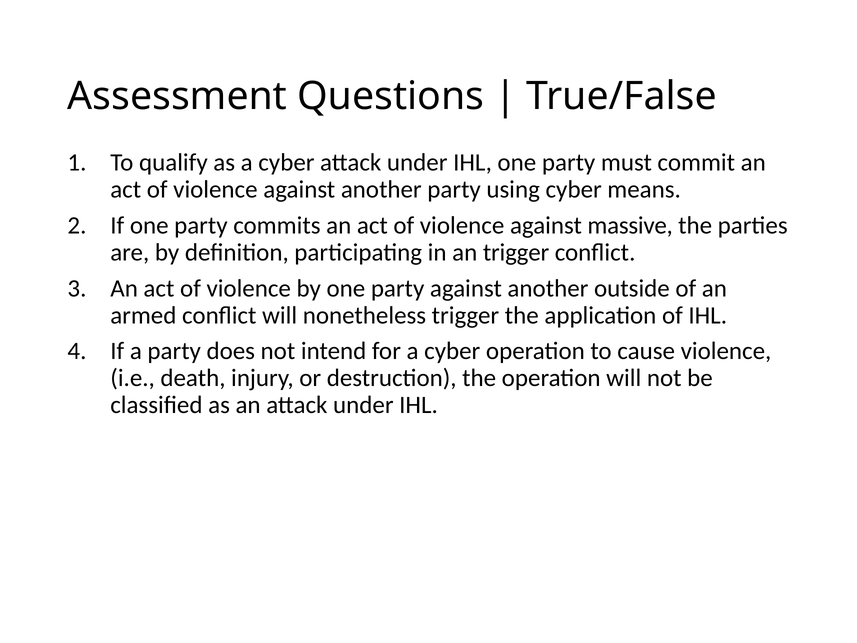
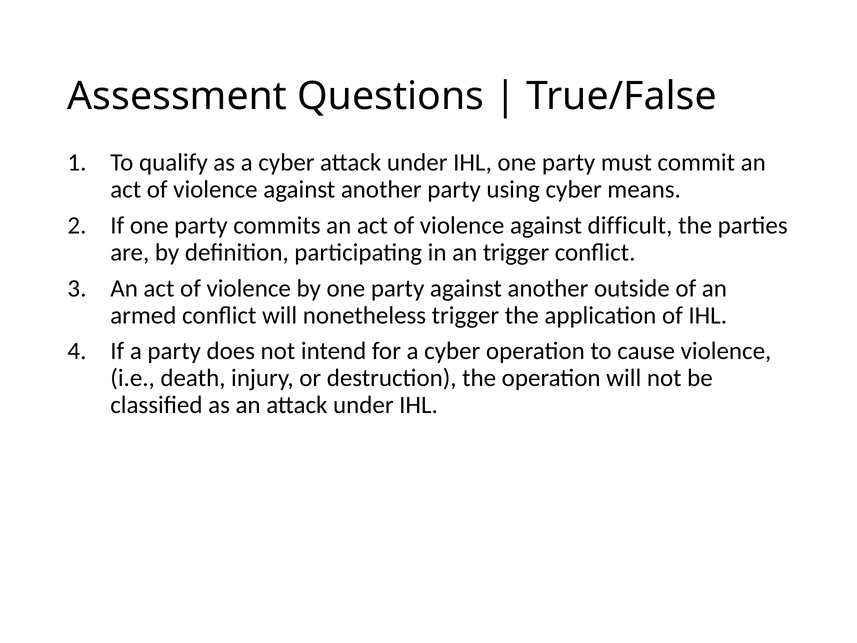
massive: massive -> difficult
